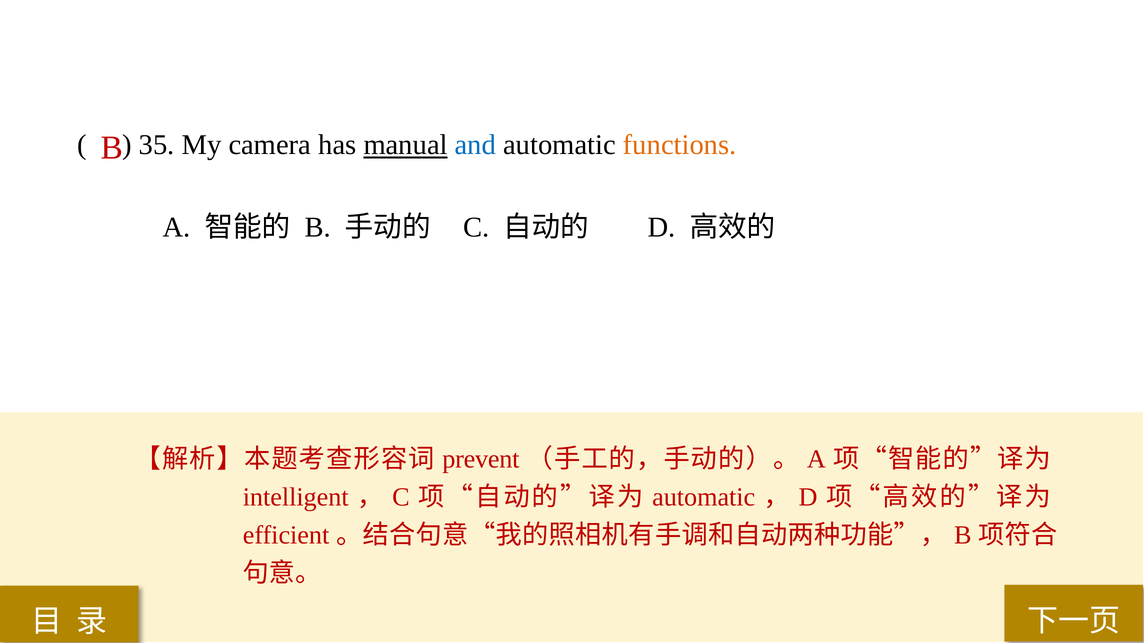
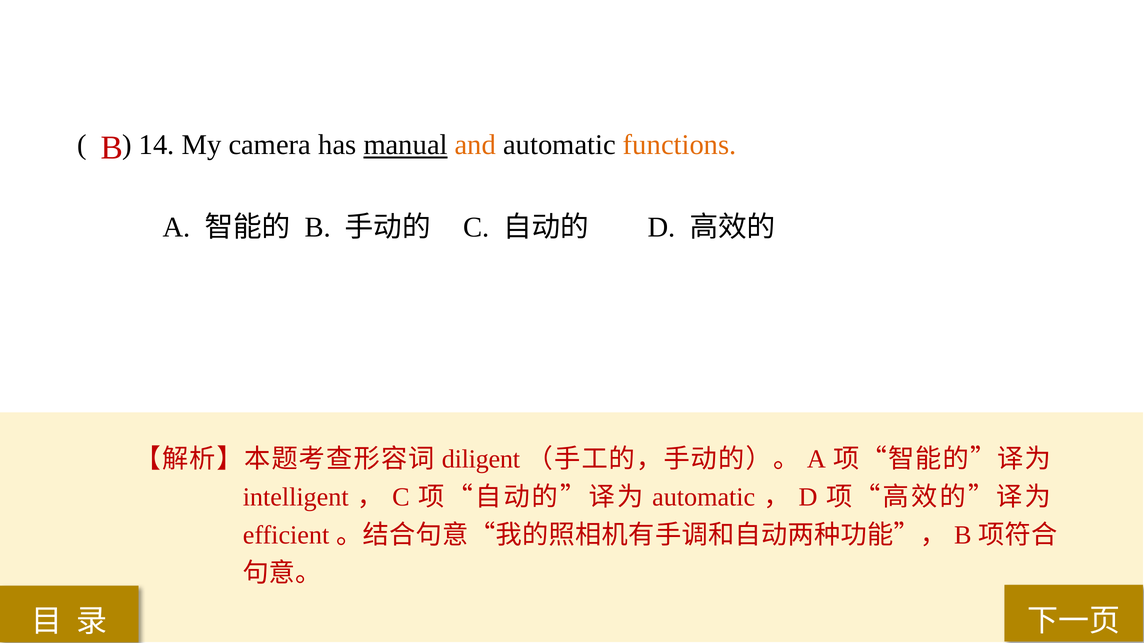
35: 35 -> 14
and colour: blue -> orange
prevent: prevent -> diligent
